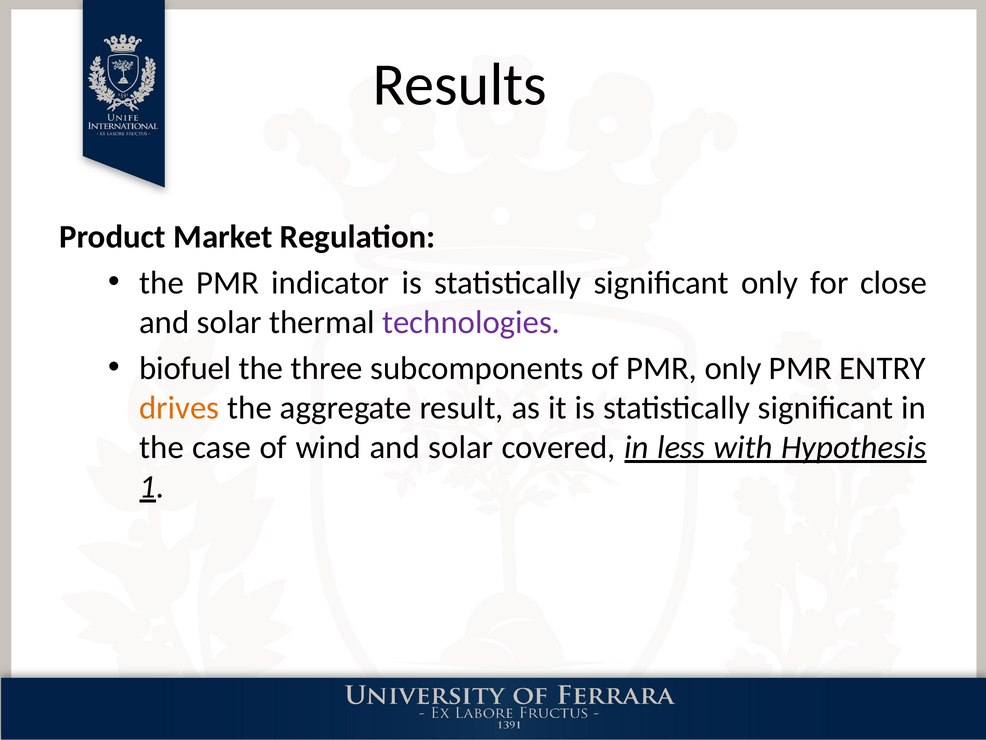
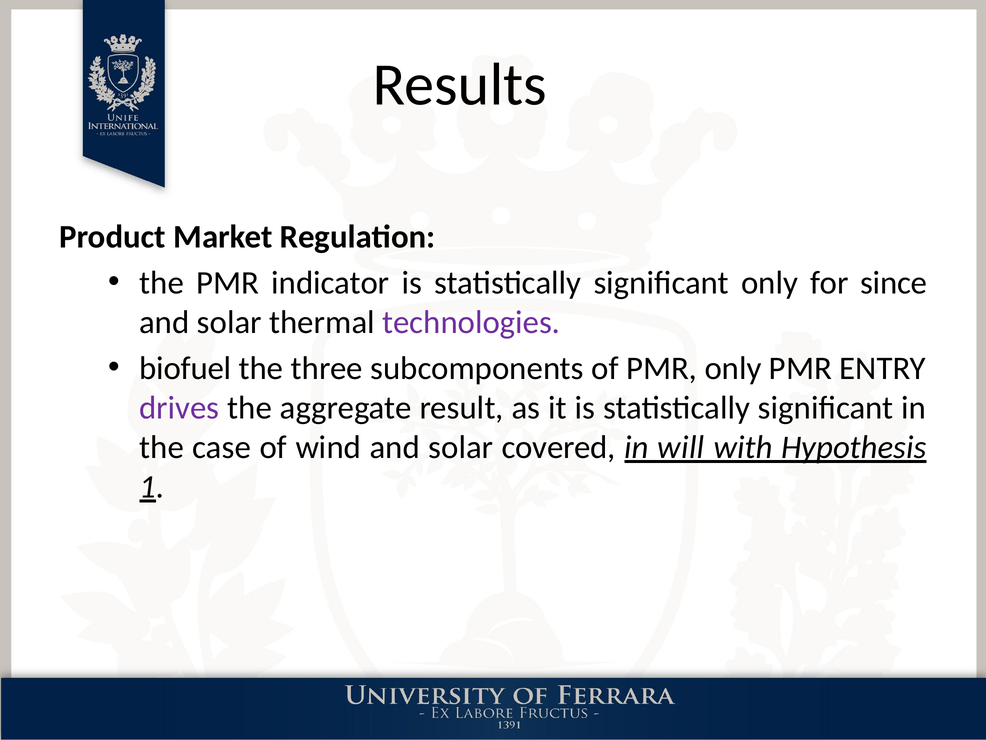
close: close -> since
drives colour: orange -> purple
less: less -> will
